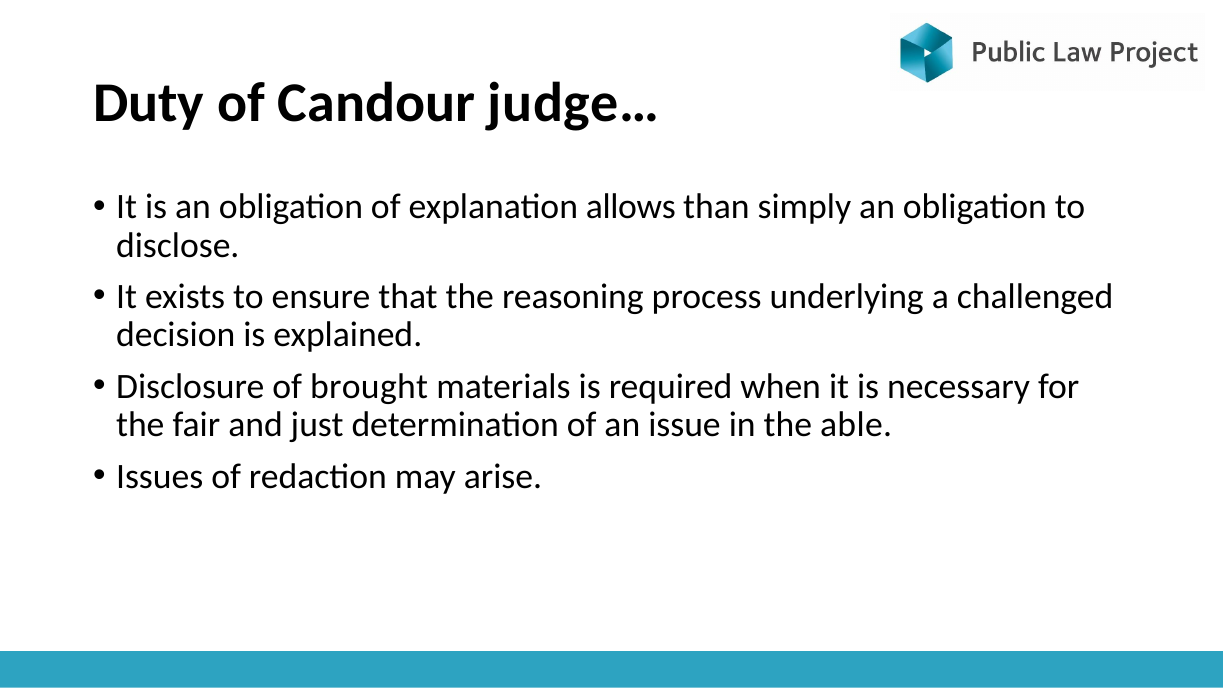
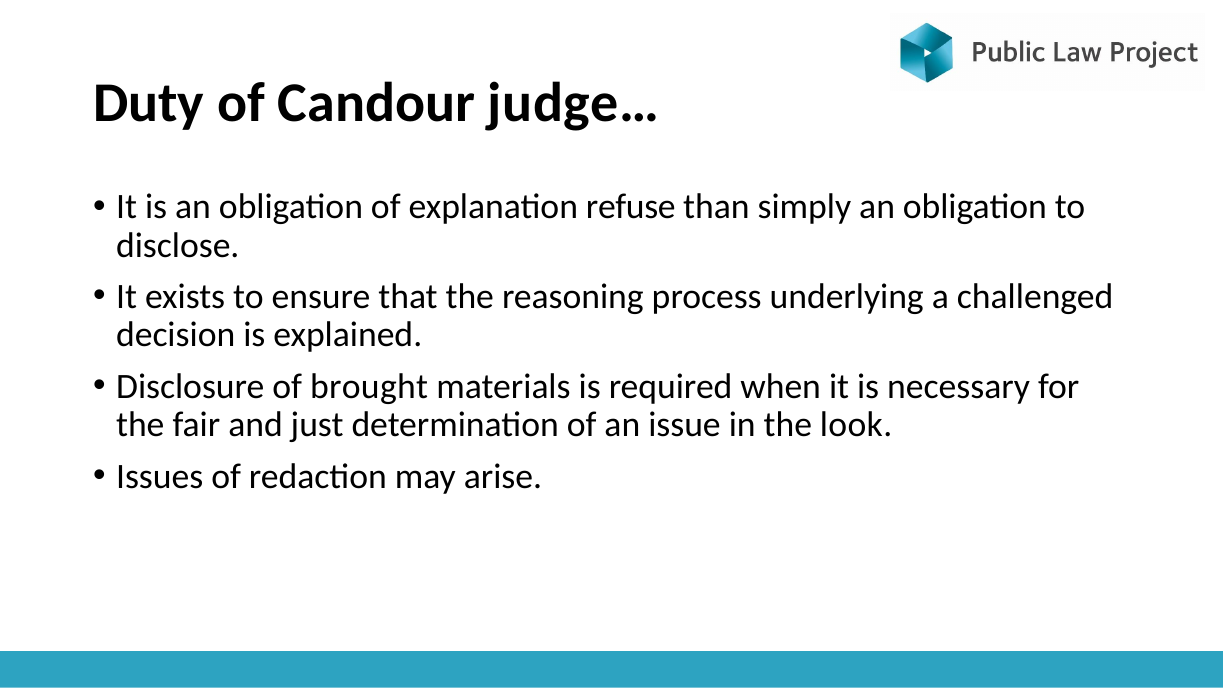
allows: allows -> refuse
able: able -> look
